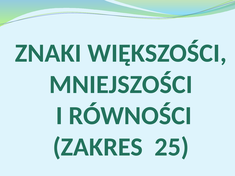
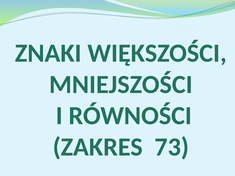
25: 25 -> 73
